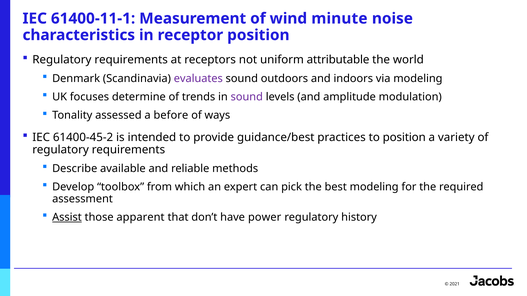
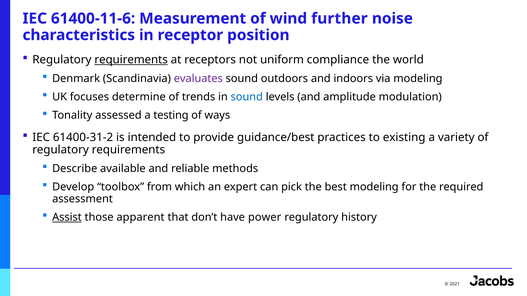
61400-11-1: 61400-11-1 -> 61400-11-6
minute: minute -> further
requirements at (131, 60) underline: none -> present
attributable: attributable -> compliance
sound at (247, 97) colour: purple -> blue
before: before -> testing
61400-45-2: 61400-45-2 -> 61400-31-2
to position: position -> existing
